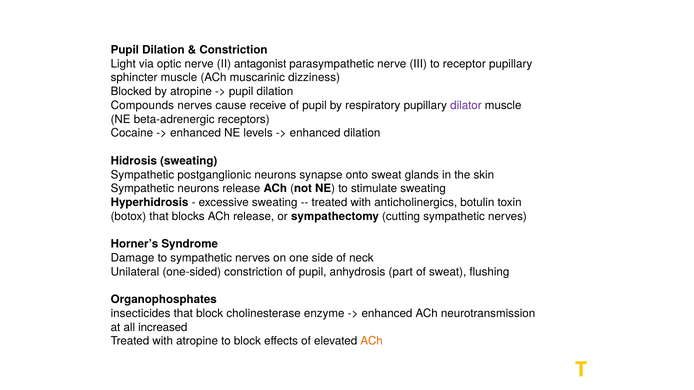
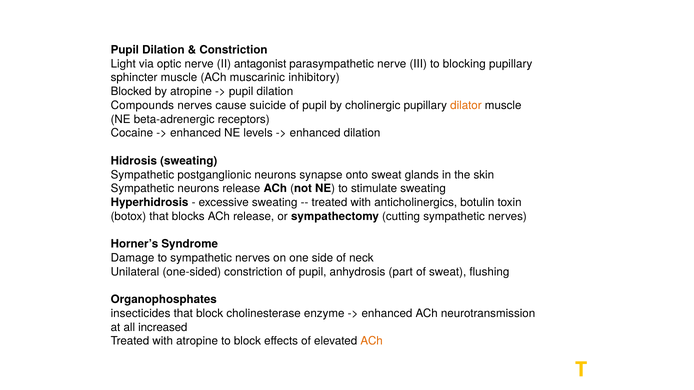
receptor: receptor -> blocking
dizziness: dizziness -> inhibitory
receive: receive -> suicide
respiratory: respiratory -> cholinergic
dilator colour: purple -> orange
